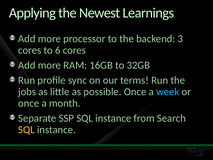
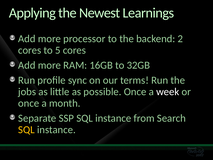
3: 3 -> 2
6: 6 -> 5
week colour: light blue -> white
